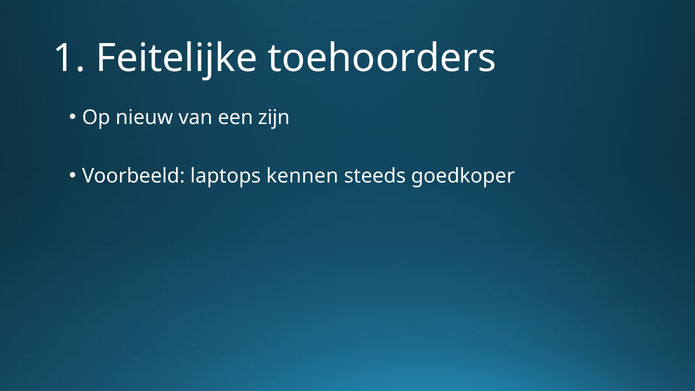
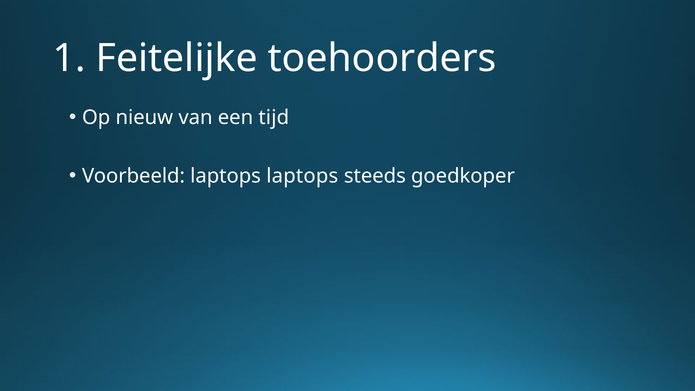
zijn: zijn -> tijd
laptops kennen: kennen -> laptops
